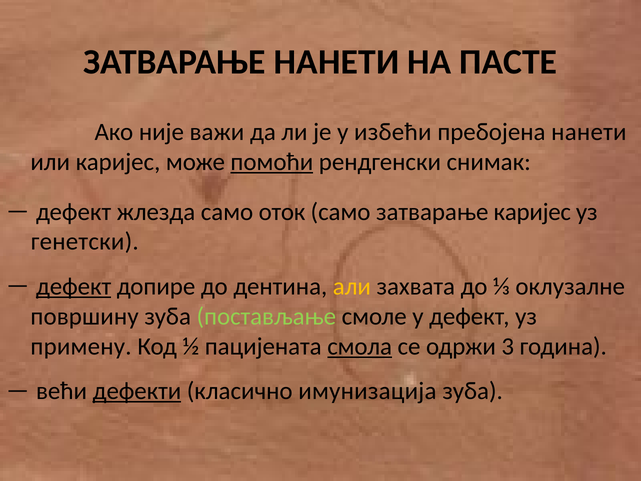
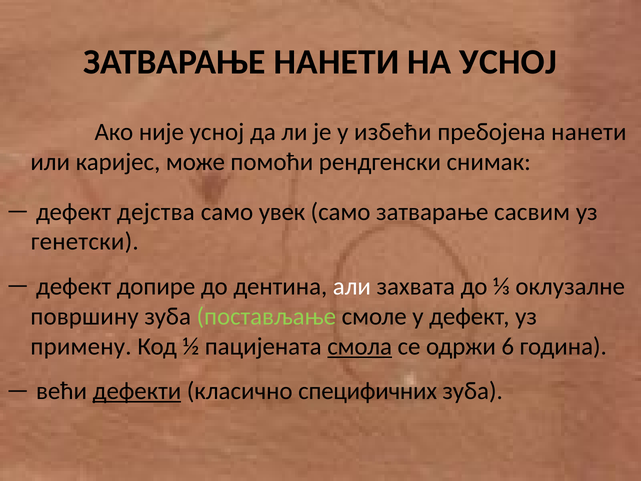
НА ПАСТЕ: ПАСТЕ -> УСНОЈ
није важи: важи -> усној
помоћи underline: present -> none
жлезда: жлезда -> дејства
оток: оток -> увек
затварање каријес: каријес -> сасвим
дефект at (74, 286) underline: present -> none
али colour: yellow -> white
3: 3 -> 6
имунизација: имунизација -> специфичних
